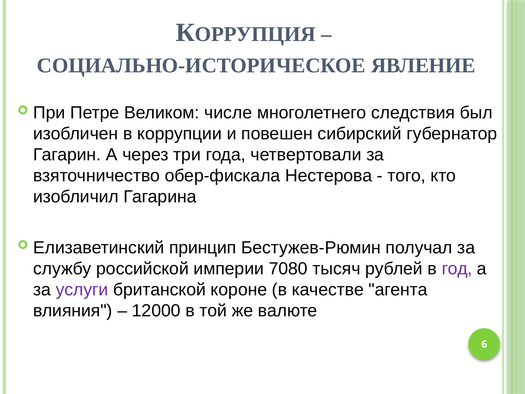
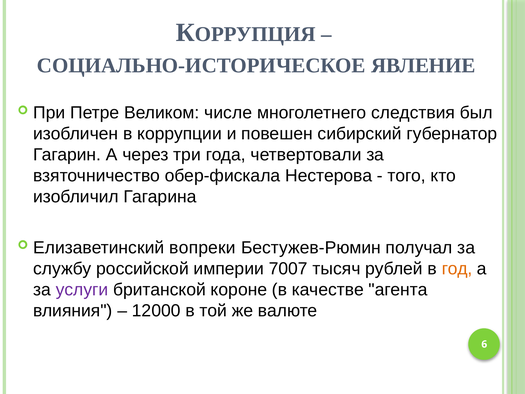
принцип: принцип -> вопреки
7080: 7080 -> 7007
год colour: purple -> orange
